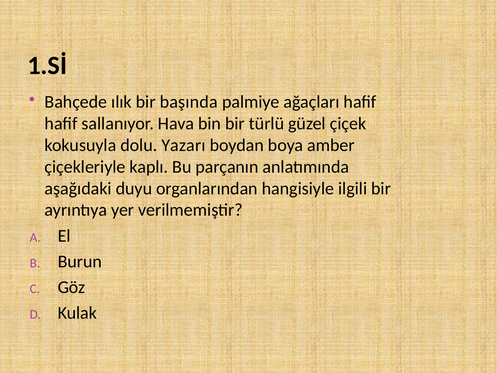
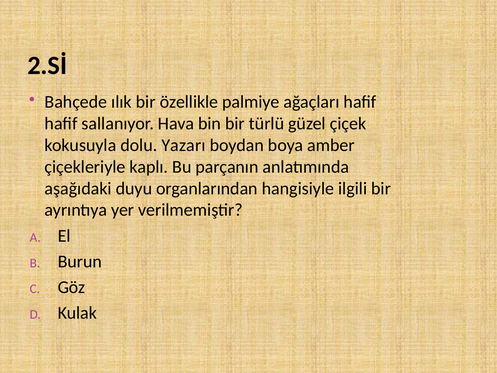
1.Sİ: 1.Sİ -> 2.Sİ
başında: başında -> özellikle
